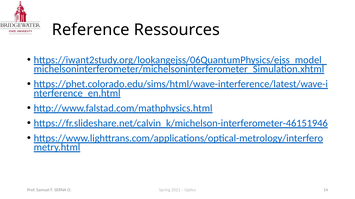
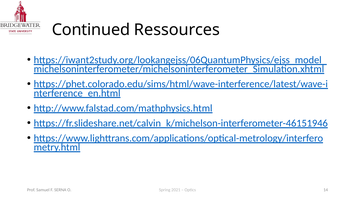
Reference: Reference -> Continued
